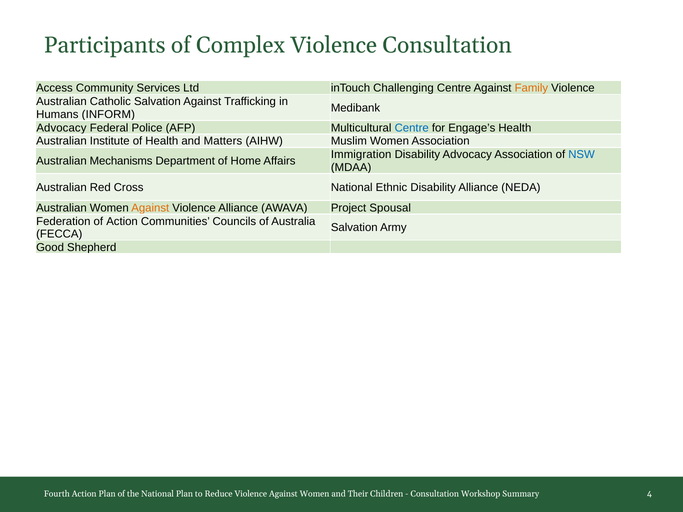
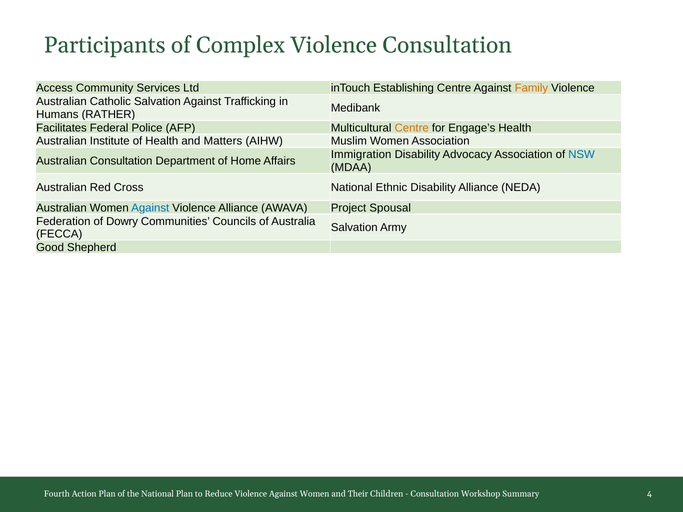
Challenging: Challenging -> Establishing
INFORM: INFORM -> RATHER
Advocacy at (61, 128): Advocacy -> Facilitates
Centre at (412, 128) colour: blue -> orange
Australian Mechanisms: Mechanisms -> Consultation
Against at (150, 208) colour: orange -> blue
of Action: Action -> Dowry
